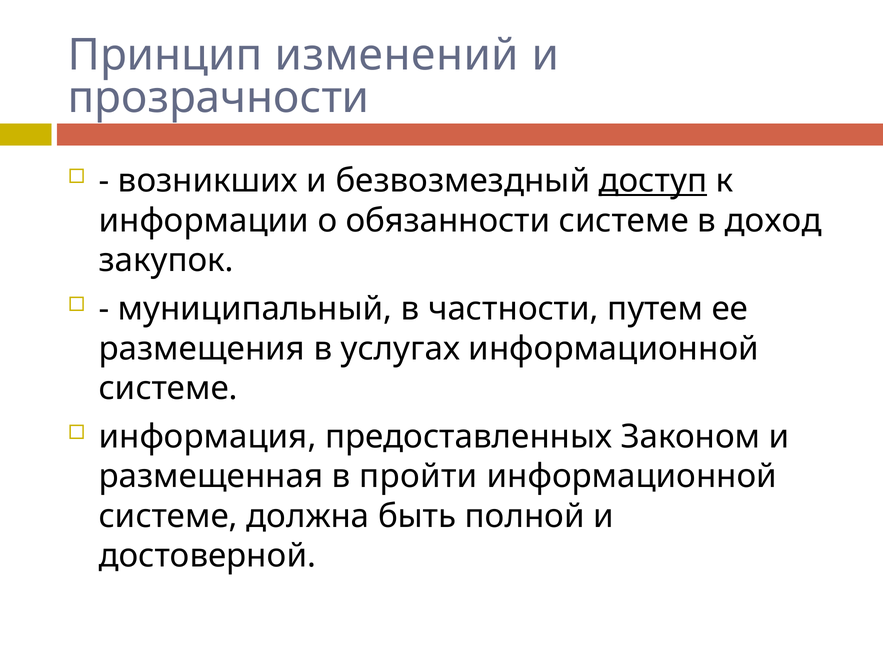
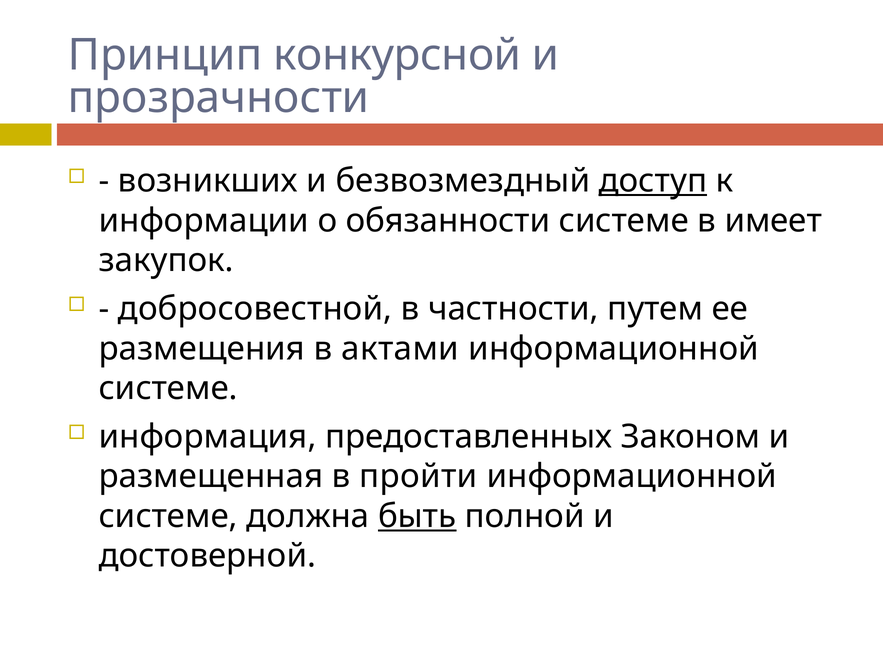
изменений: изменений -> конкурсной
доход: доход -> имеет
муниципальный: муниципальный -> добросовестной
услугах: услугах -> актами
быть underline: none -> present
